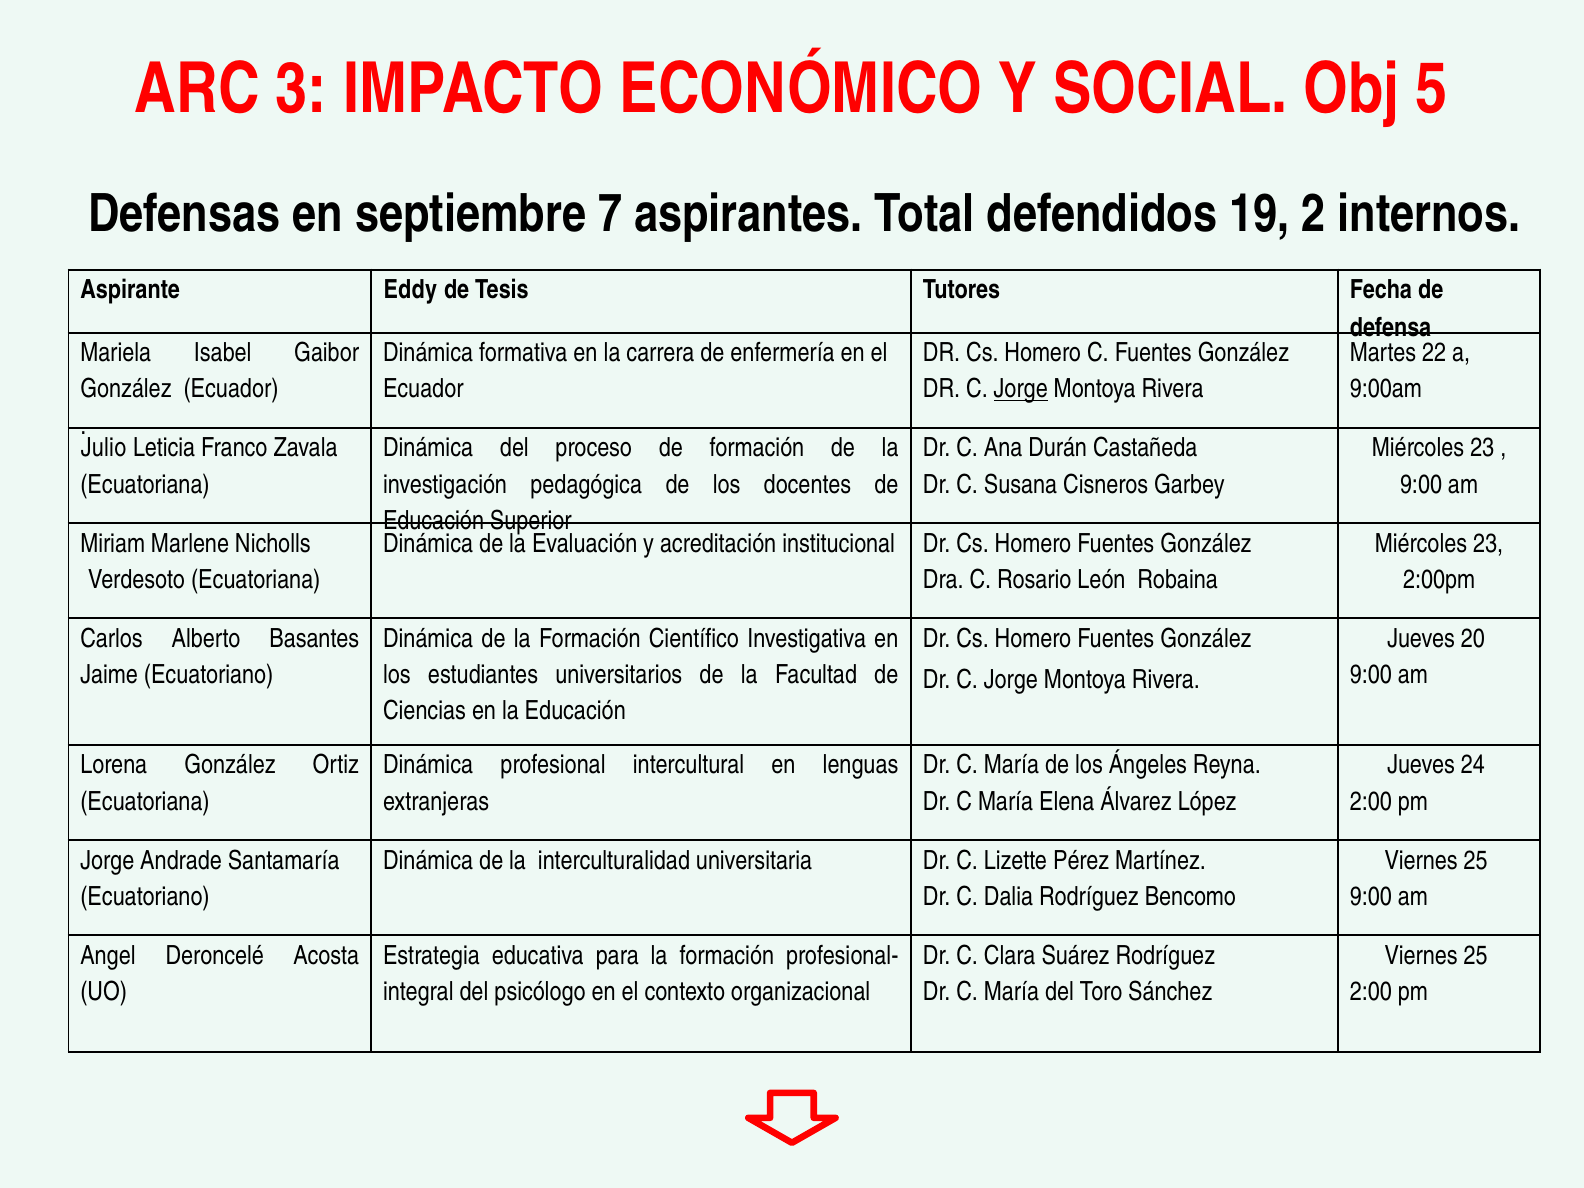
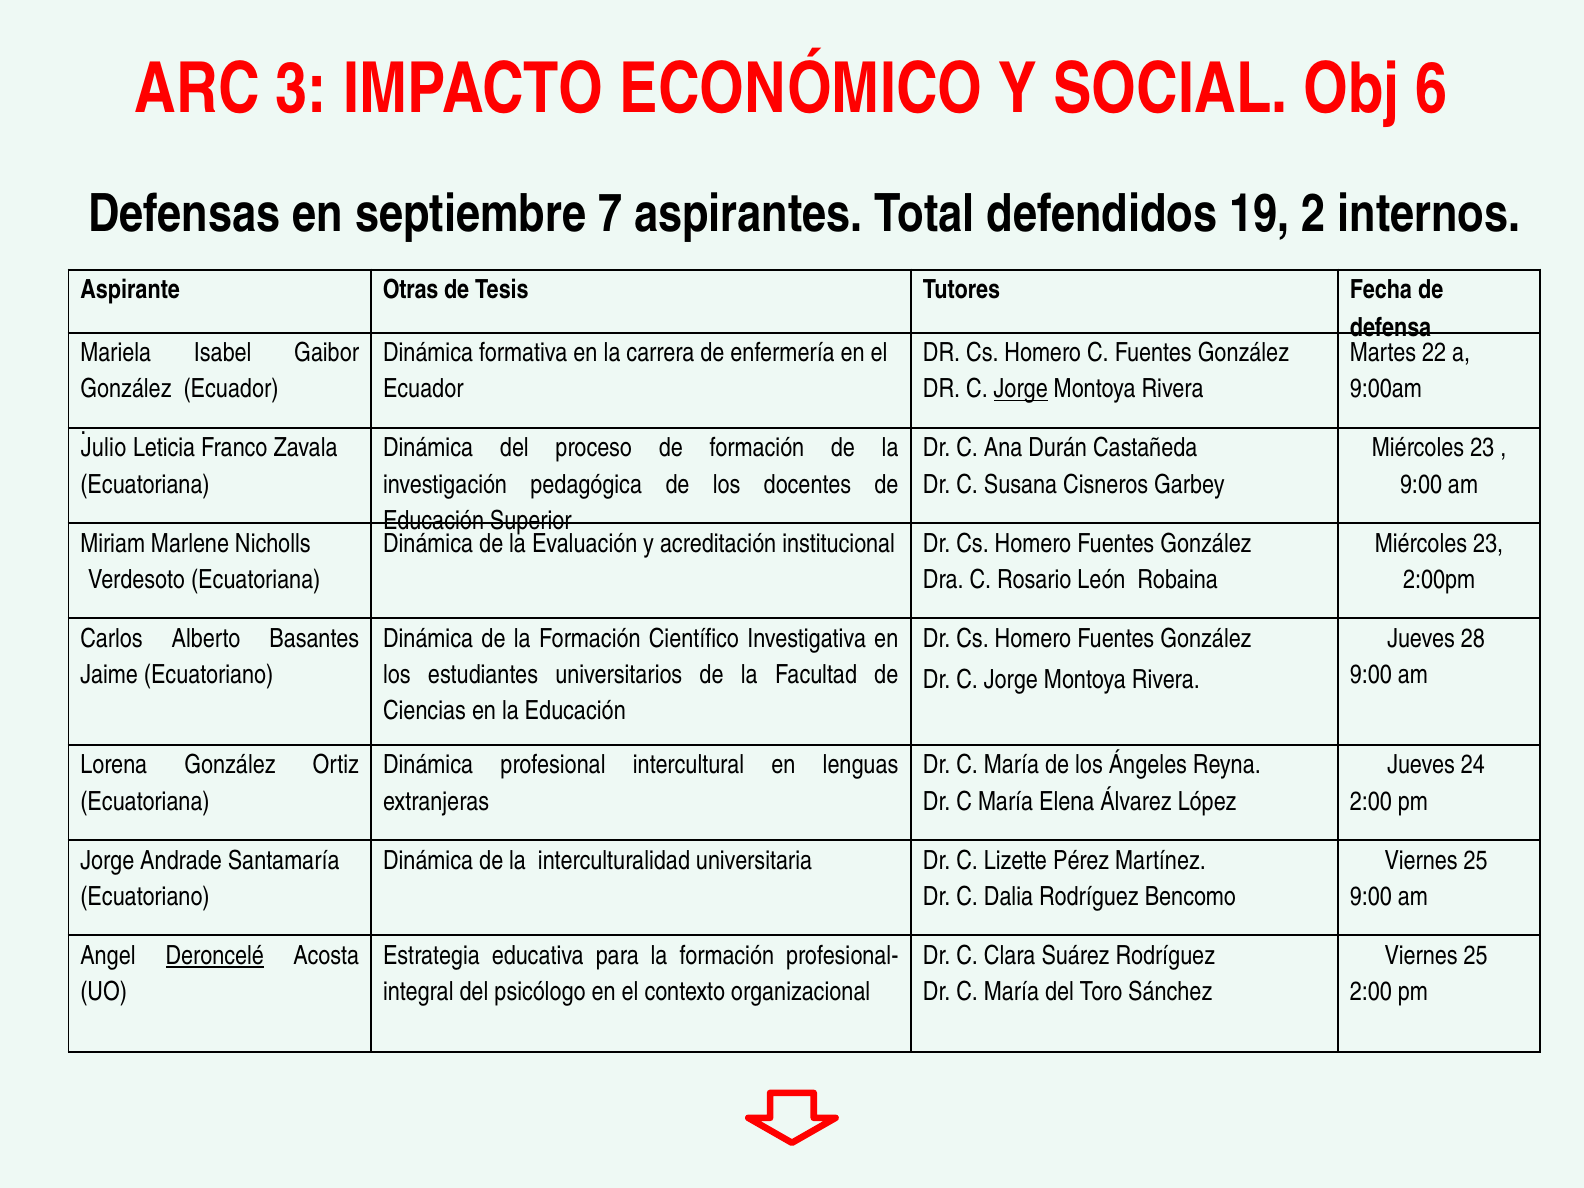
5: 5 -> 6
Eddy: Eddy -> Otras
20: 20 -> 28
Deroncelé underline: none -> present
